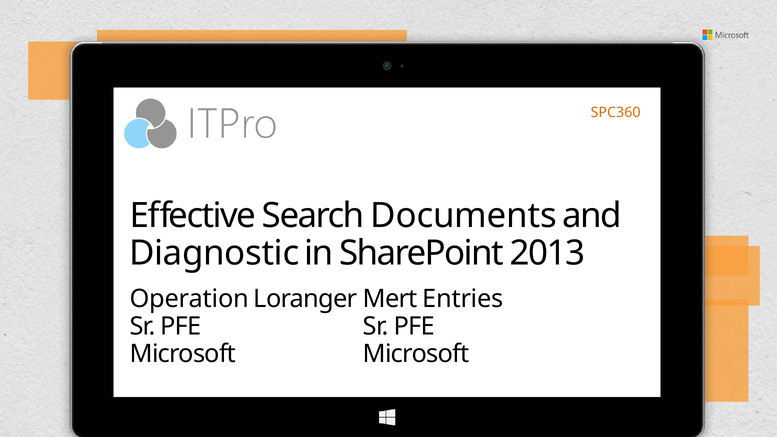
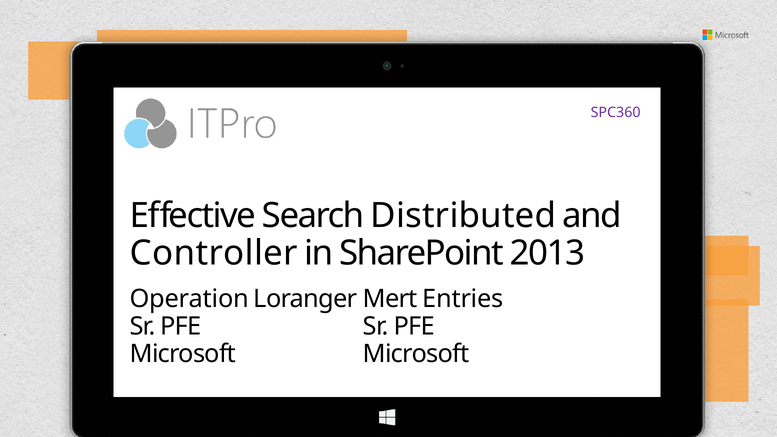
SPC360 colour: orange -> purple
Documents: Documents -> Distributed
Diagnostic: Diagnostic -> Controller
